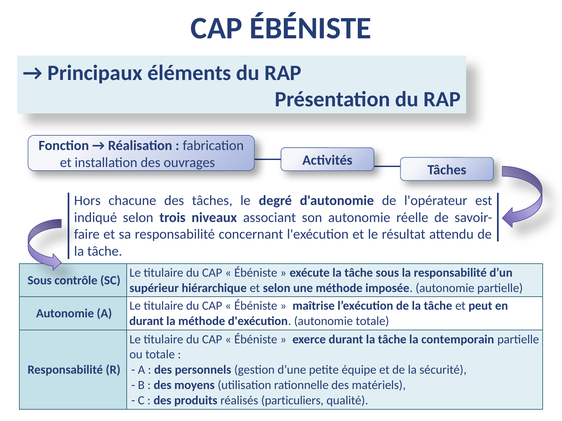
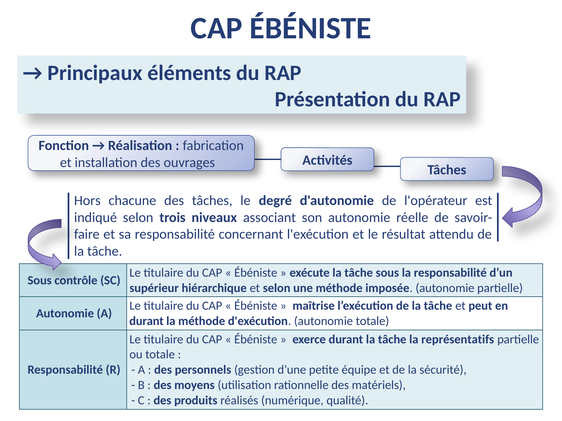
contemporain: contemporain -> représentatifs
particuliers: particuliers -> numérique
